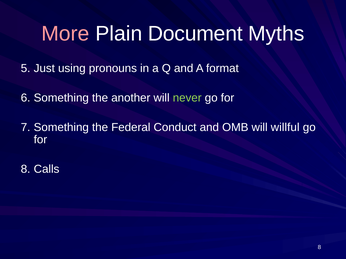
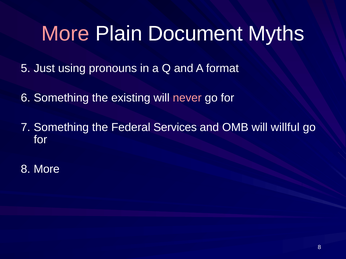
another: another -> existing
never colour: light green -> pink
Conduct: Conduct -> Services
8 Calls: Calls -> More
